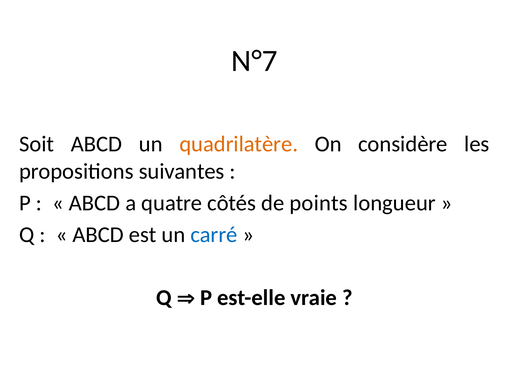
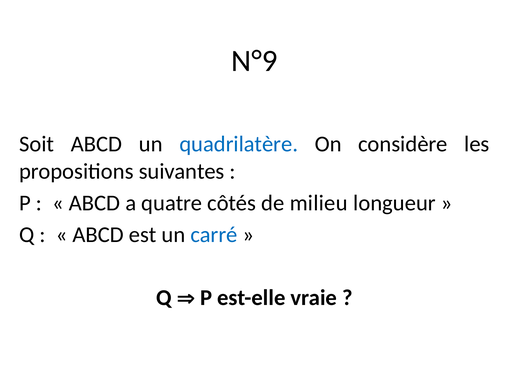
N°7: N°7 -> N°9
quadrilatère colour: orange -> blue
points: points -> milieu
